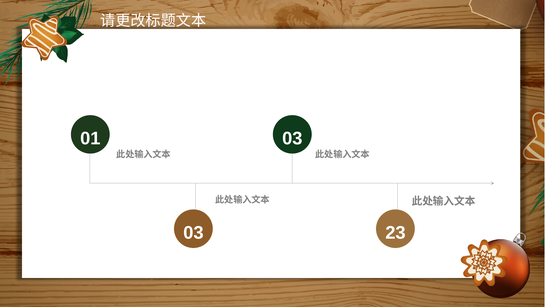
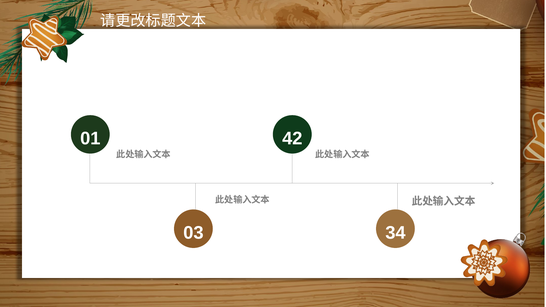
01 03: 03 -> 42
23: 23 -> 34
